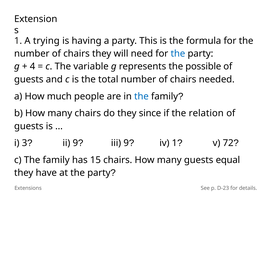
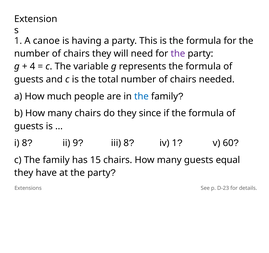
trying: trying -> canoe
the at (178, 54) colour: blue -> purple
represents the possible: possible -> formula
if the relation: relation -> formula
i 3: 3 -> 8
iii 9: 9 -> 8
72: 72 -> 60
